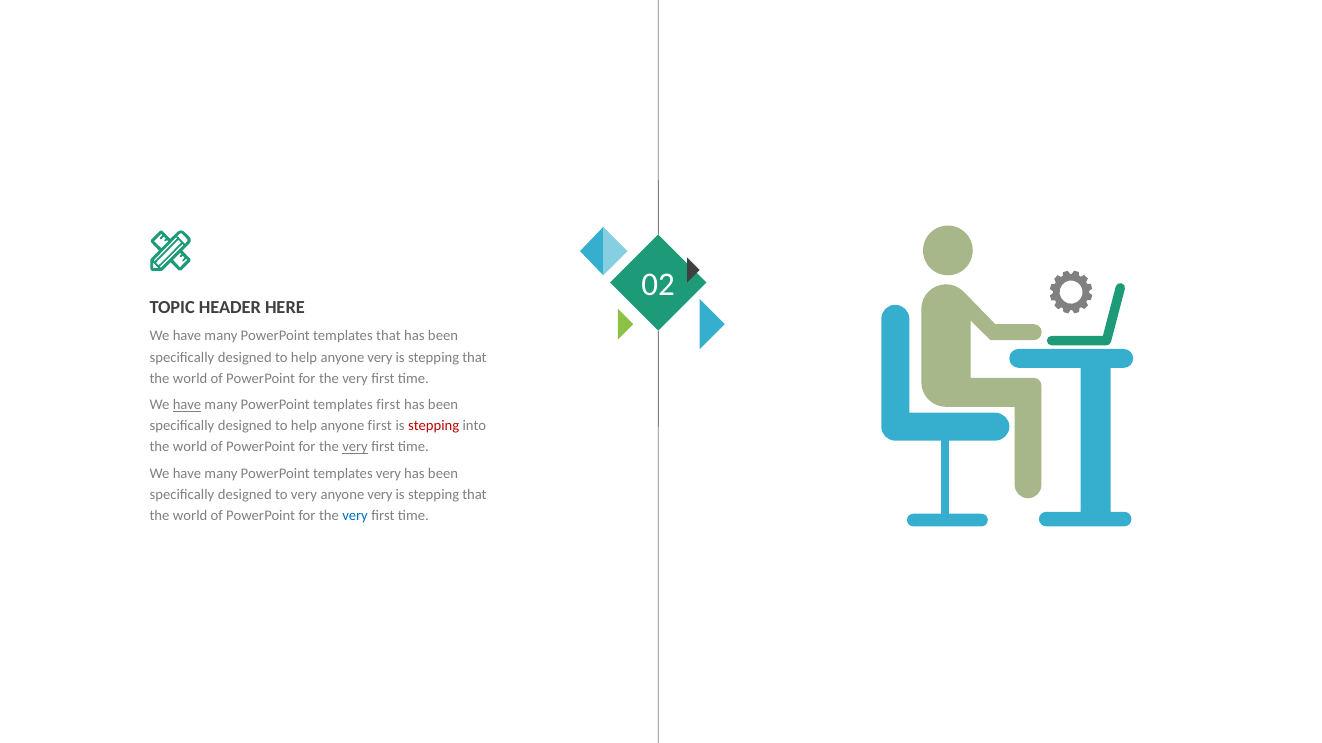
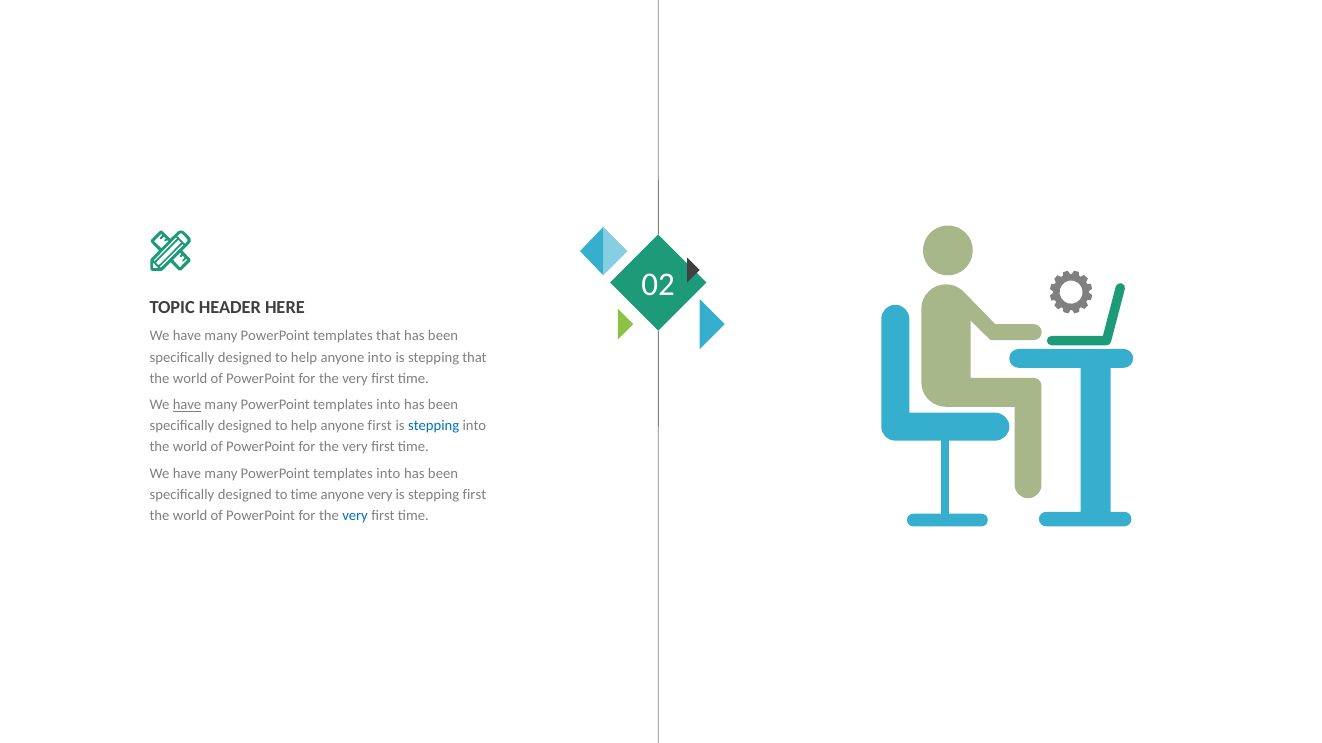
help anyone very: very -> into
first at (388, 405): first -> into
stepping at (434, 426) colour: red -> blue
very at (355, 447) underline: present -> none
very at (389, 474): very -> into
to very: very -> time
that at (475, 495): that -> first
